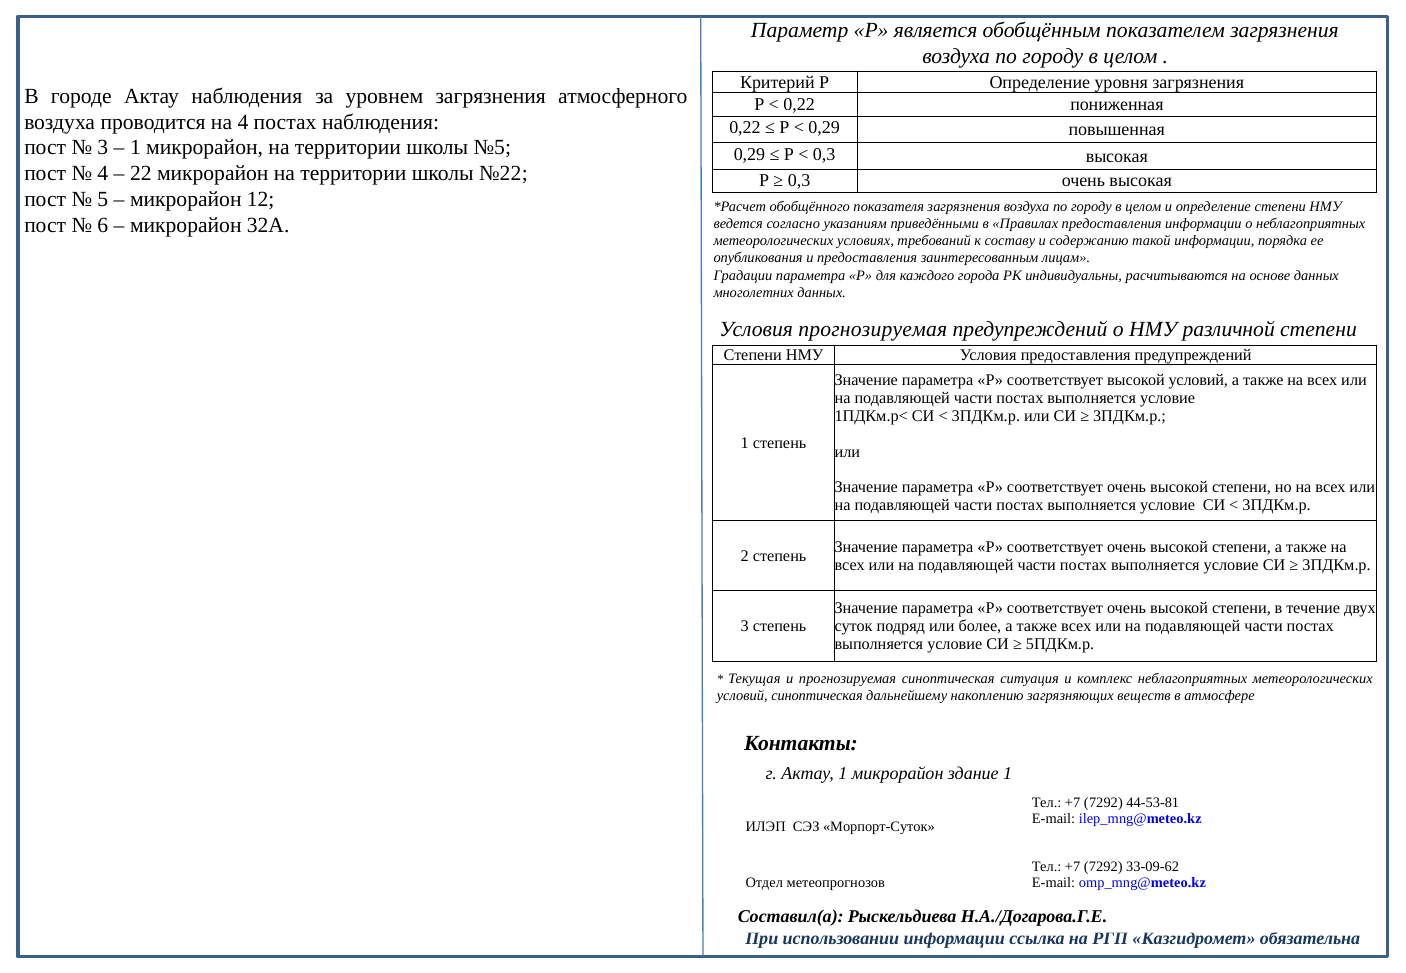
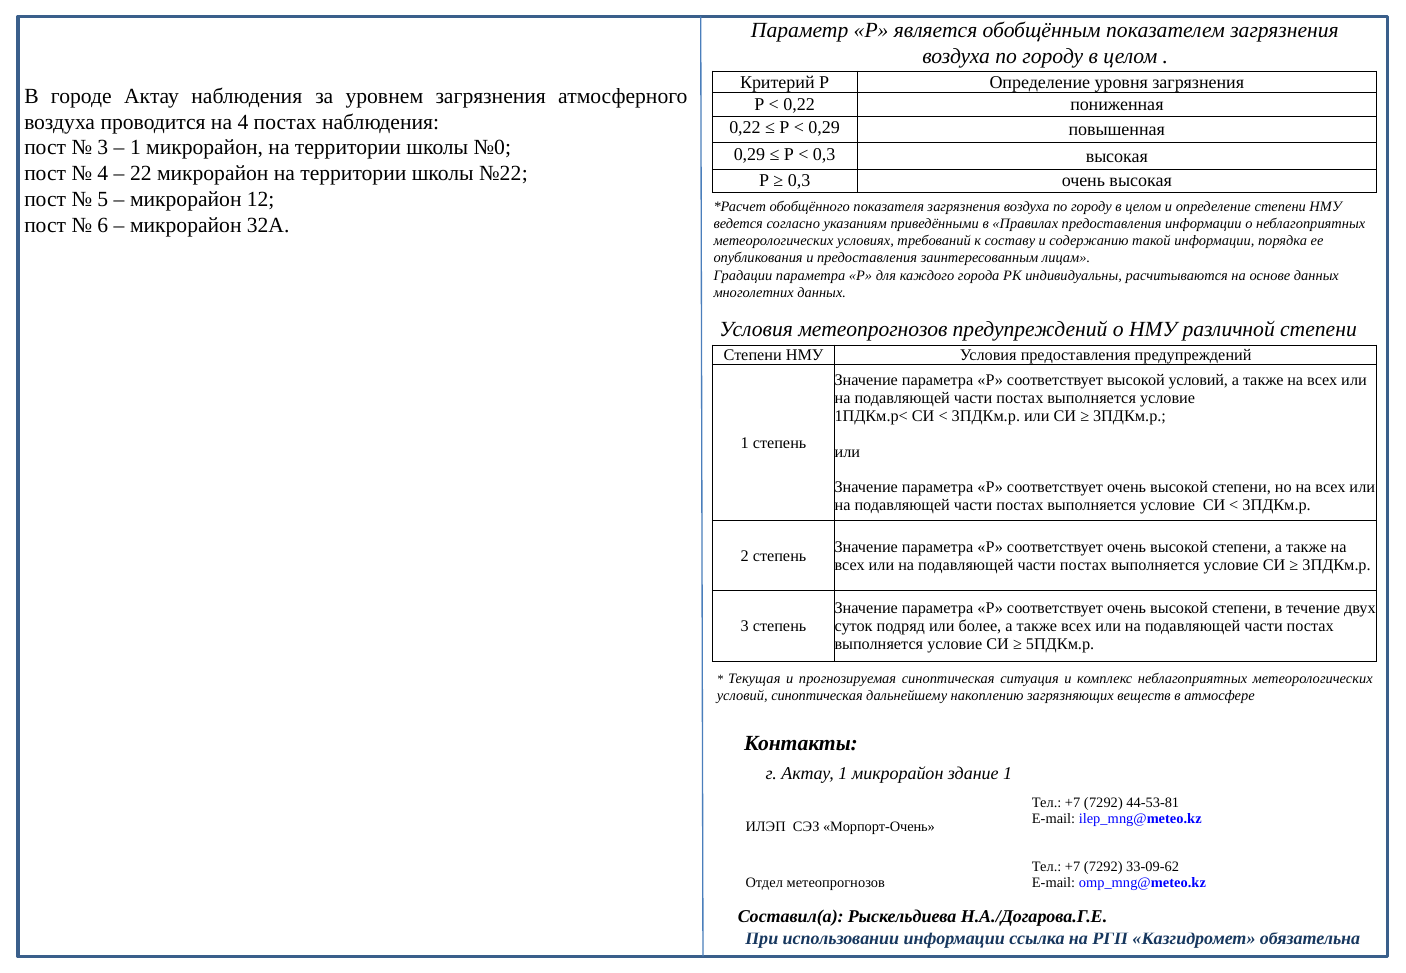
№5: №5 -> №0
Условия прогнозируемая: прогнозируемая -> метеопрогнозов
Морпорт-Суток: Морпорт-Суток -> Морпорт-Очень
